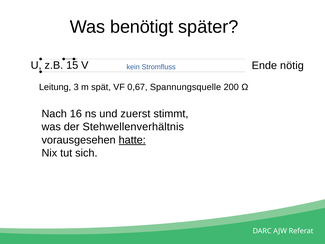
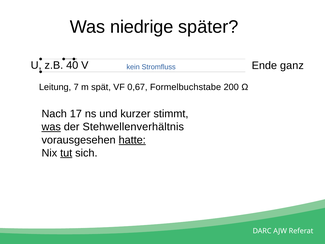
benötigt: benötigt -> niedrige
15: 15 -> 40
nötig: nötig -> ganz
3: 3 -> 7
Spannungsquelle: Spannungsquelle -> Formelbuchstabe
16: 16 -> 17
zuerst: zuerst -> kurzer
was at (51, 127) underline: none -> present
tut underline: none -> present
